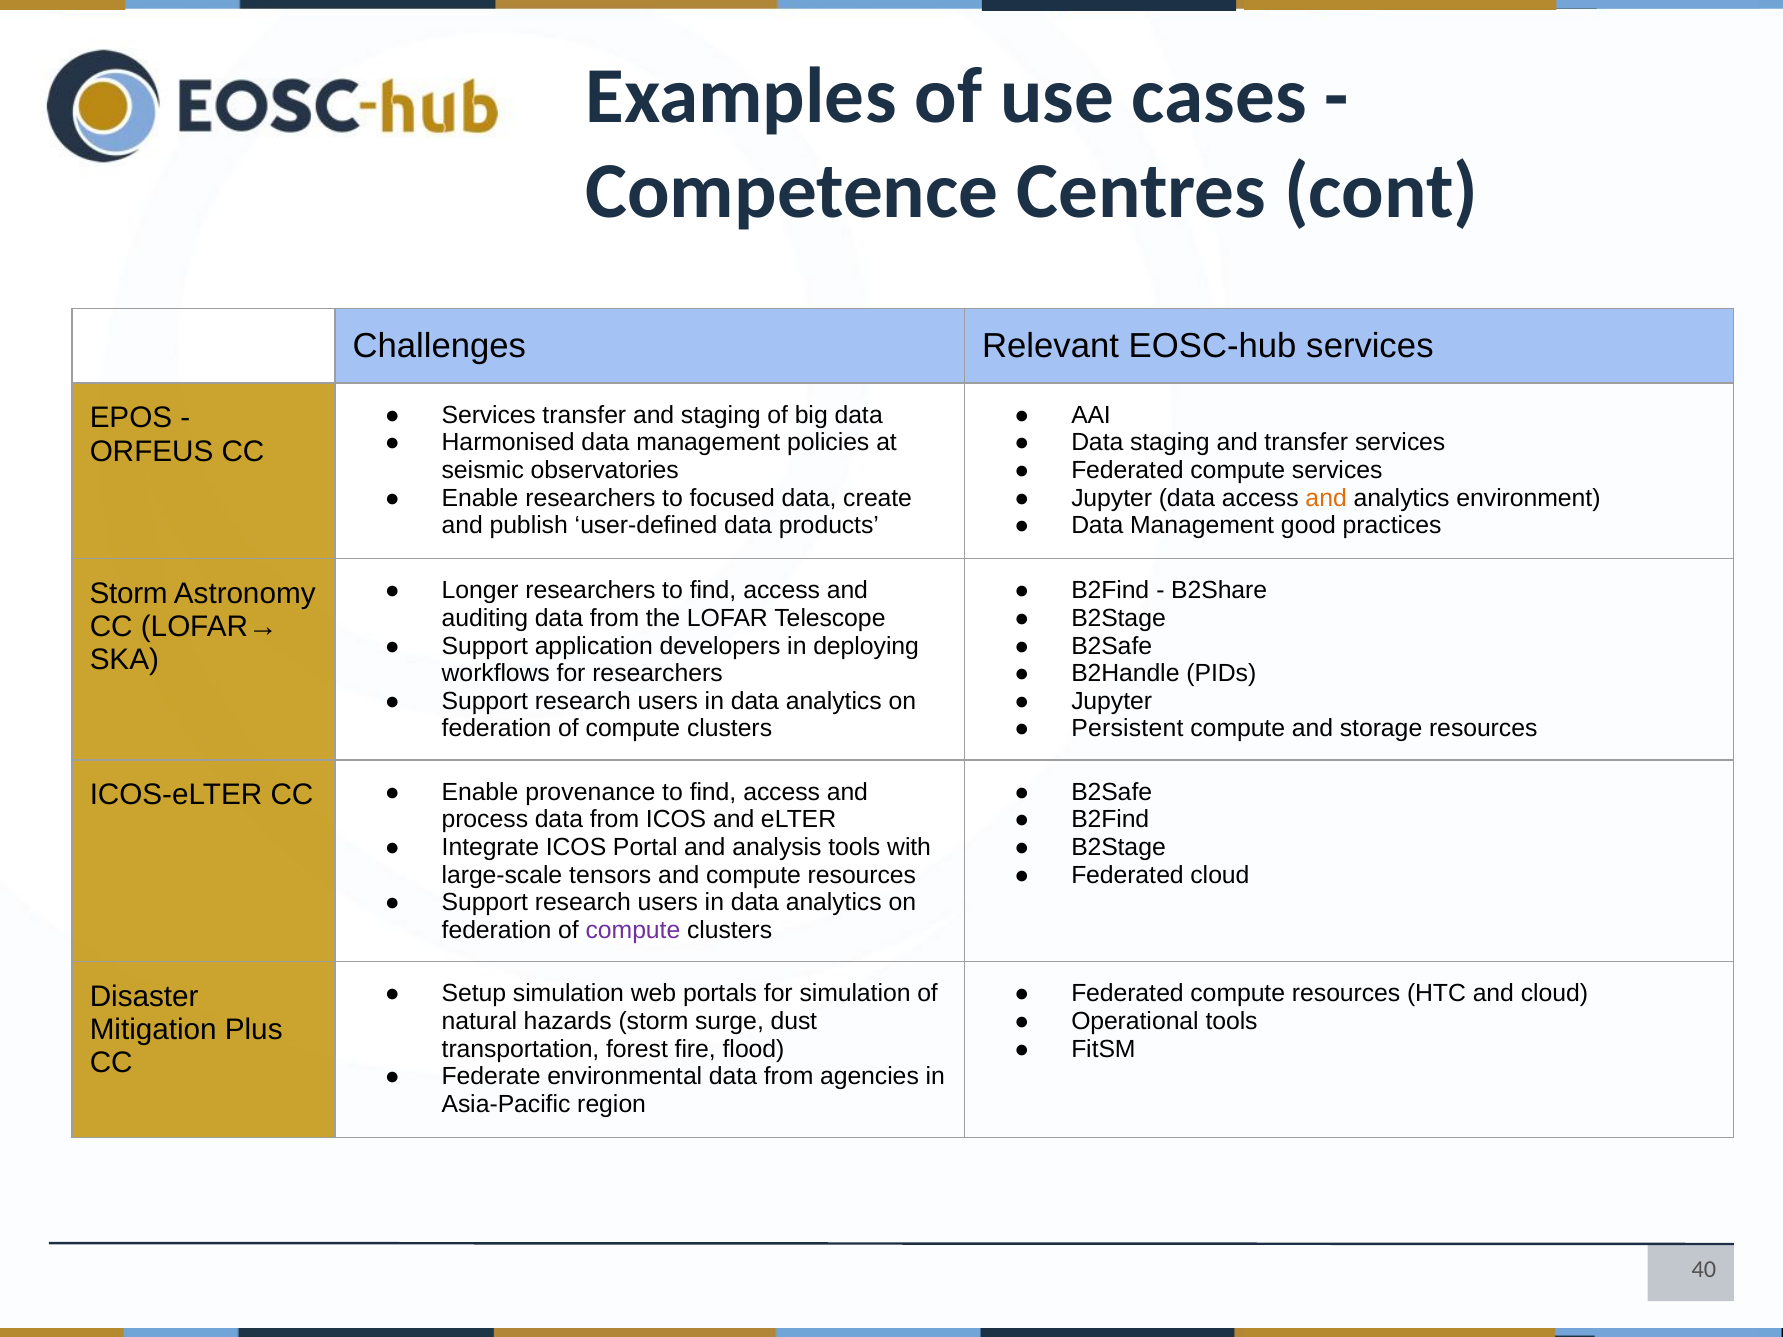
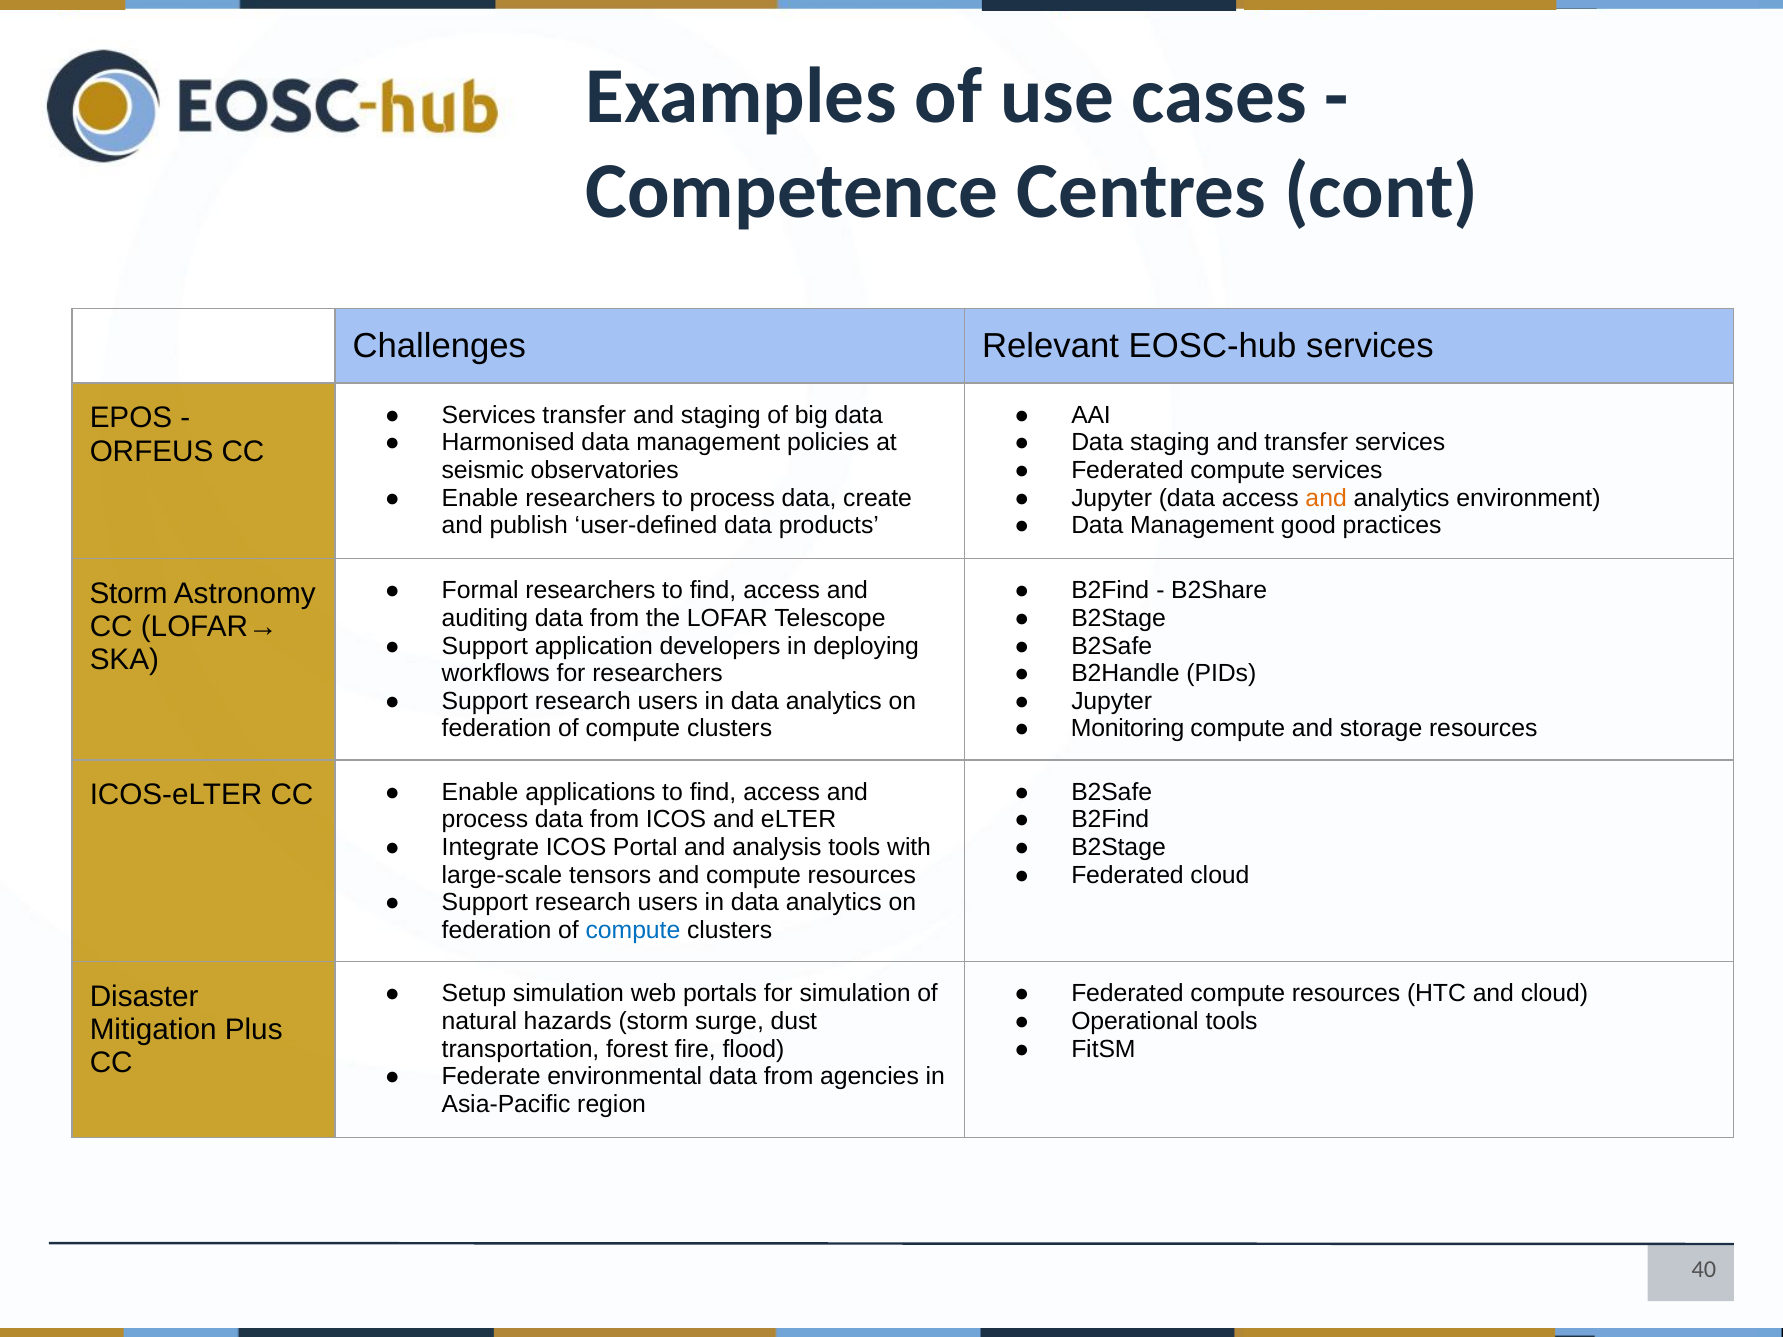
to focused: focused -> process
Longer: Longer -> Formal
Persistent: Persistent -> Monitoring
provenance: provenance -> applications
compute at (633, 930) colour: purple -> blue
